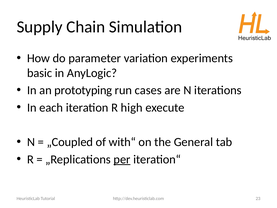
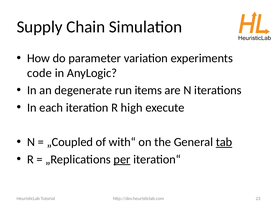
basic: basic -> code
prototyping: prototyping -> degenerate
cases: cases -> items
tab underline: none -> present
